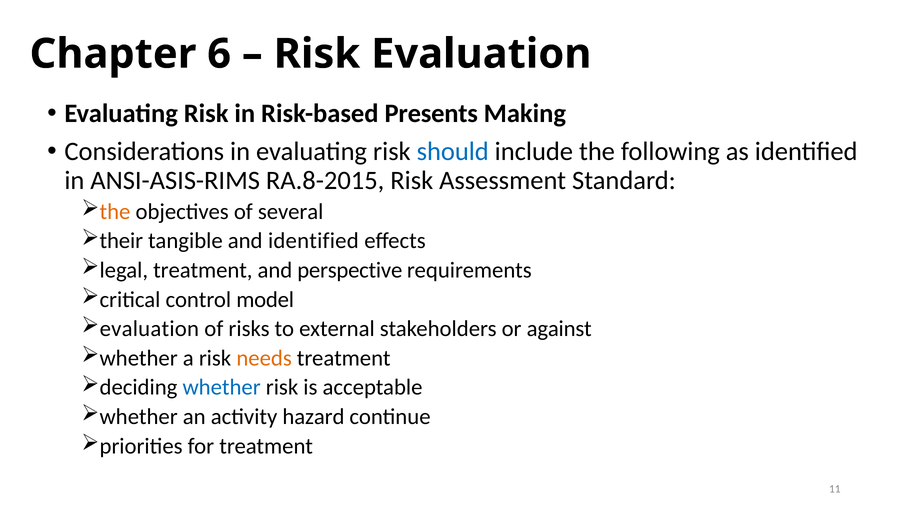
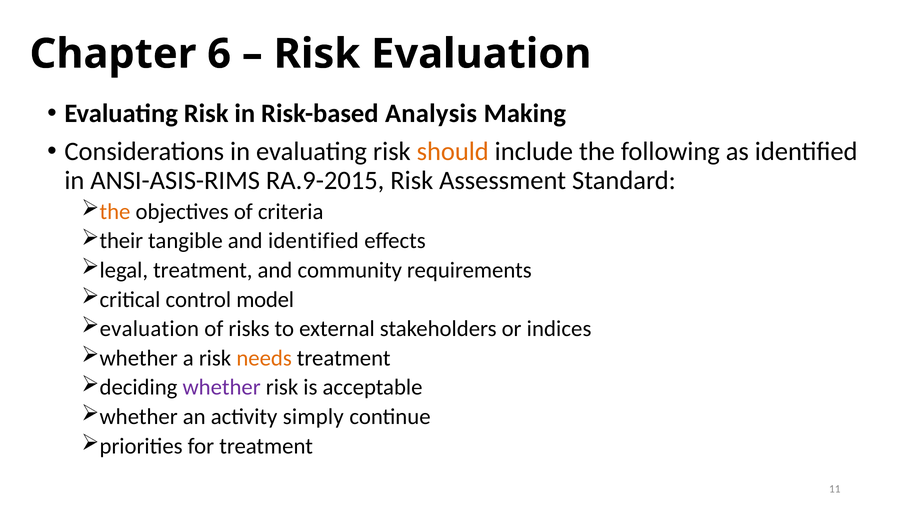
Presents: Presents -> Analysis
should colour: blue -> orange
RA.8-2015: RA.8-2015 -> RA.9-2015
several: several -> criteria
perspective: perspective -> community
against: against -> indices
whether at (222, 387) colour: blue -> purple
hazard: hazard -> simply
